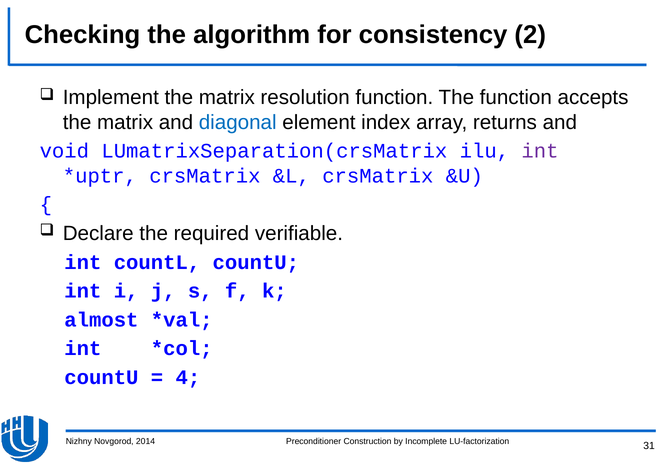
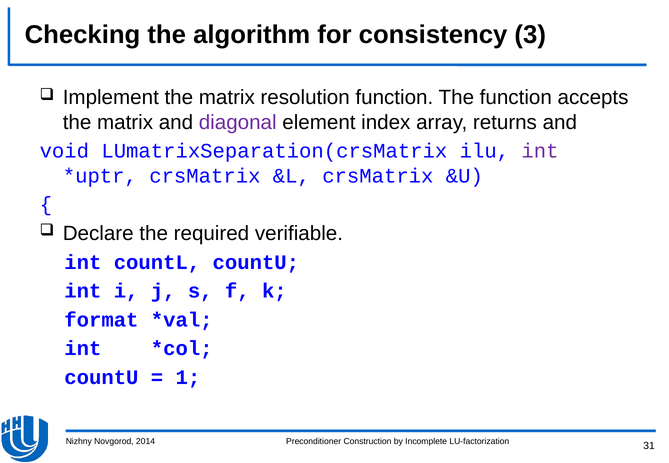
2: 2 -> 3
diagonal colour: blue -> purple
almost: almost -> format
4: 4 -> 1
